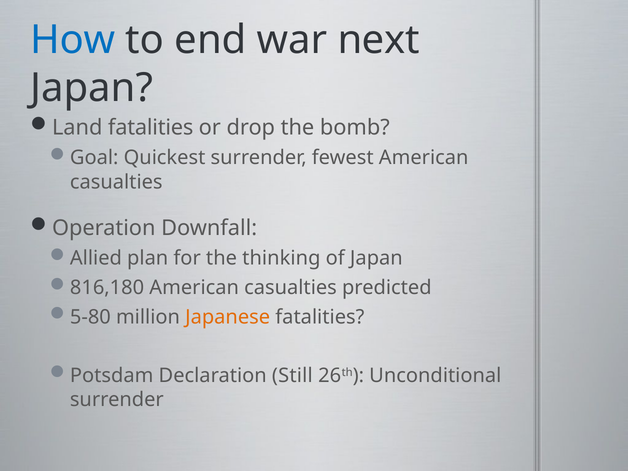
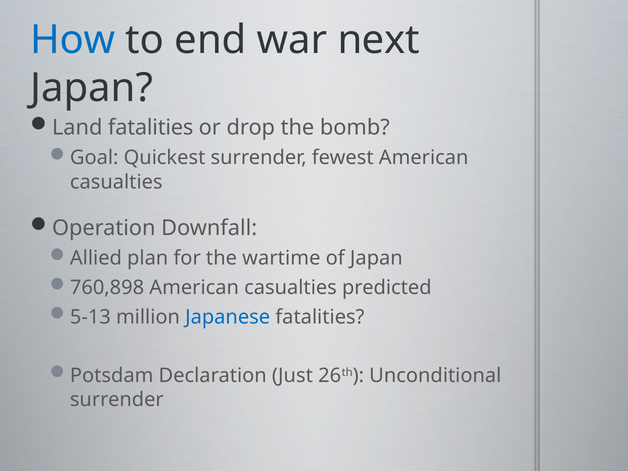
thinking: thinking -> wartime
816,180: 816,180 -> 760,898
5-80: 5-80 -> 5-13
Japanese colour: orange -> blue
Still: Still -> Just
